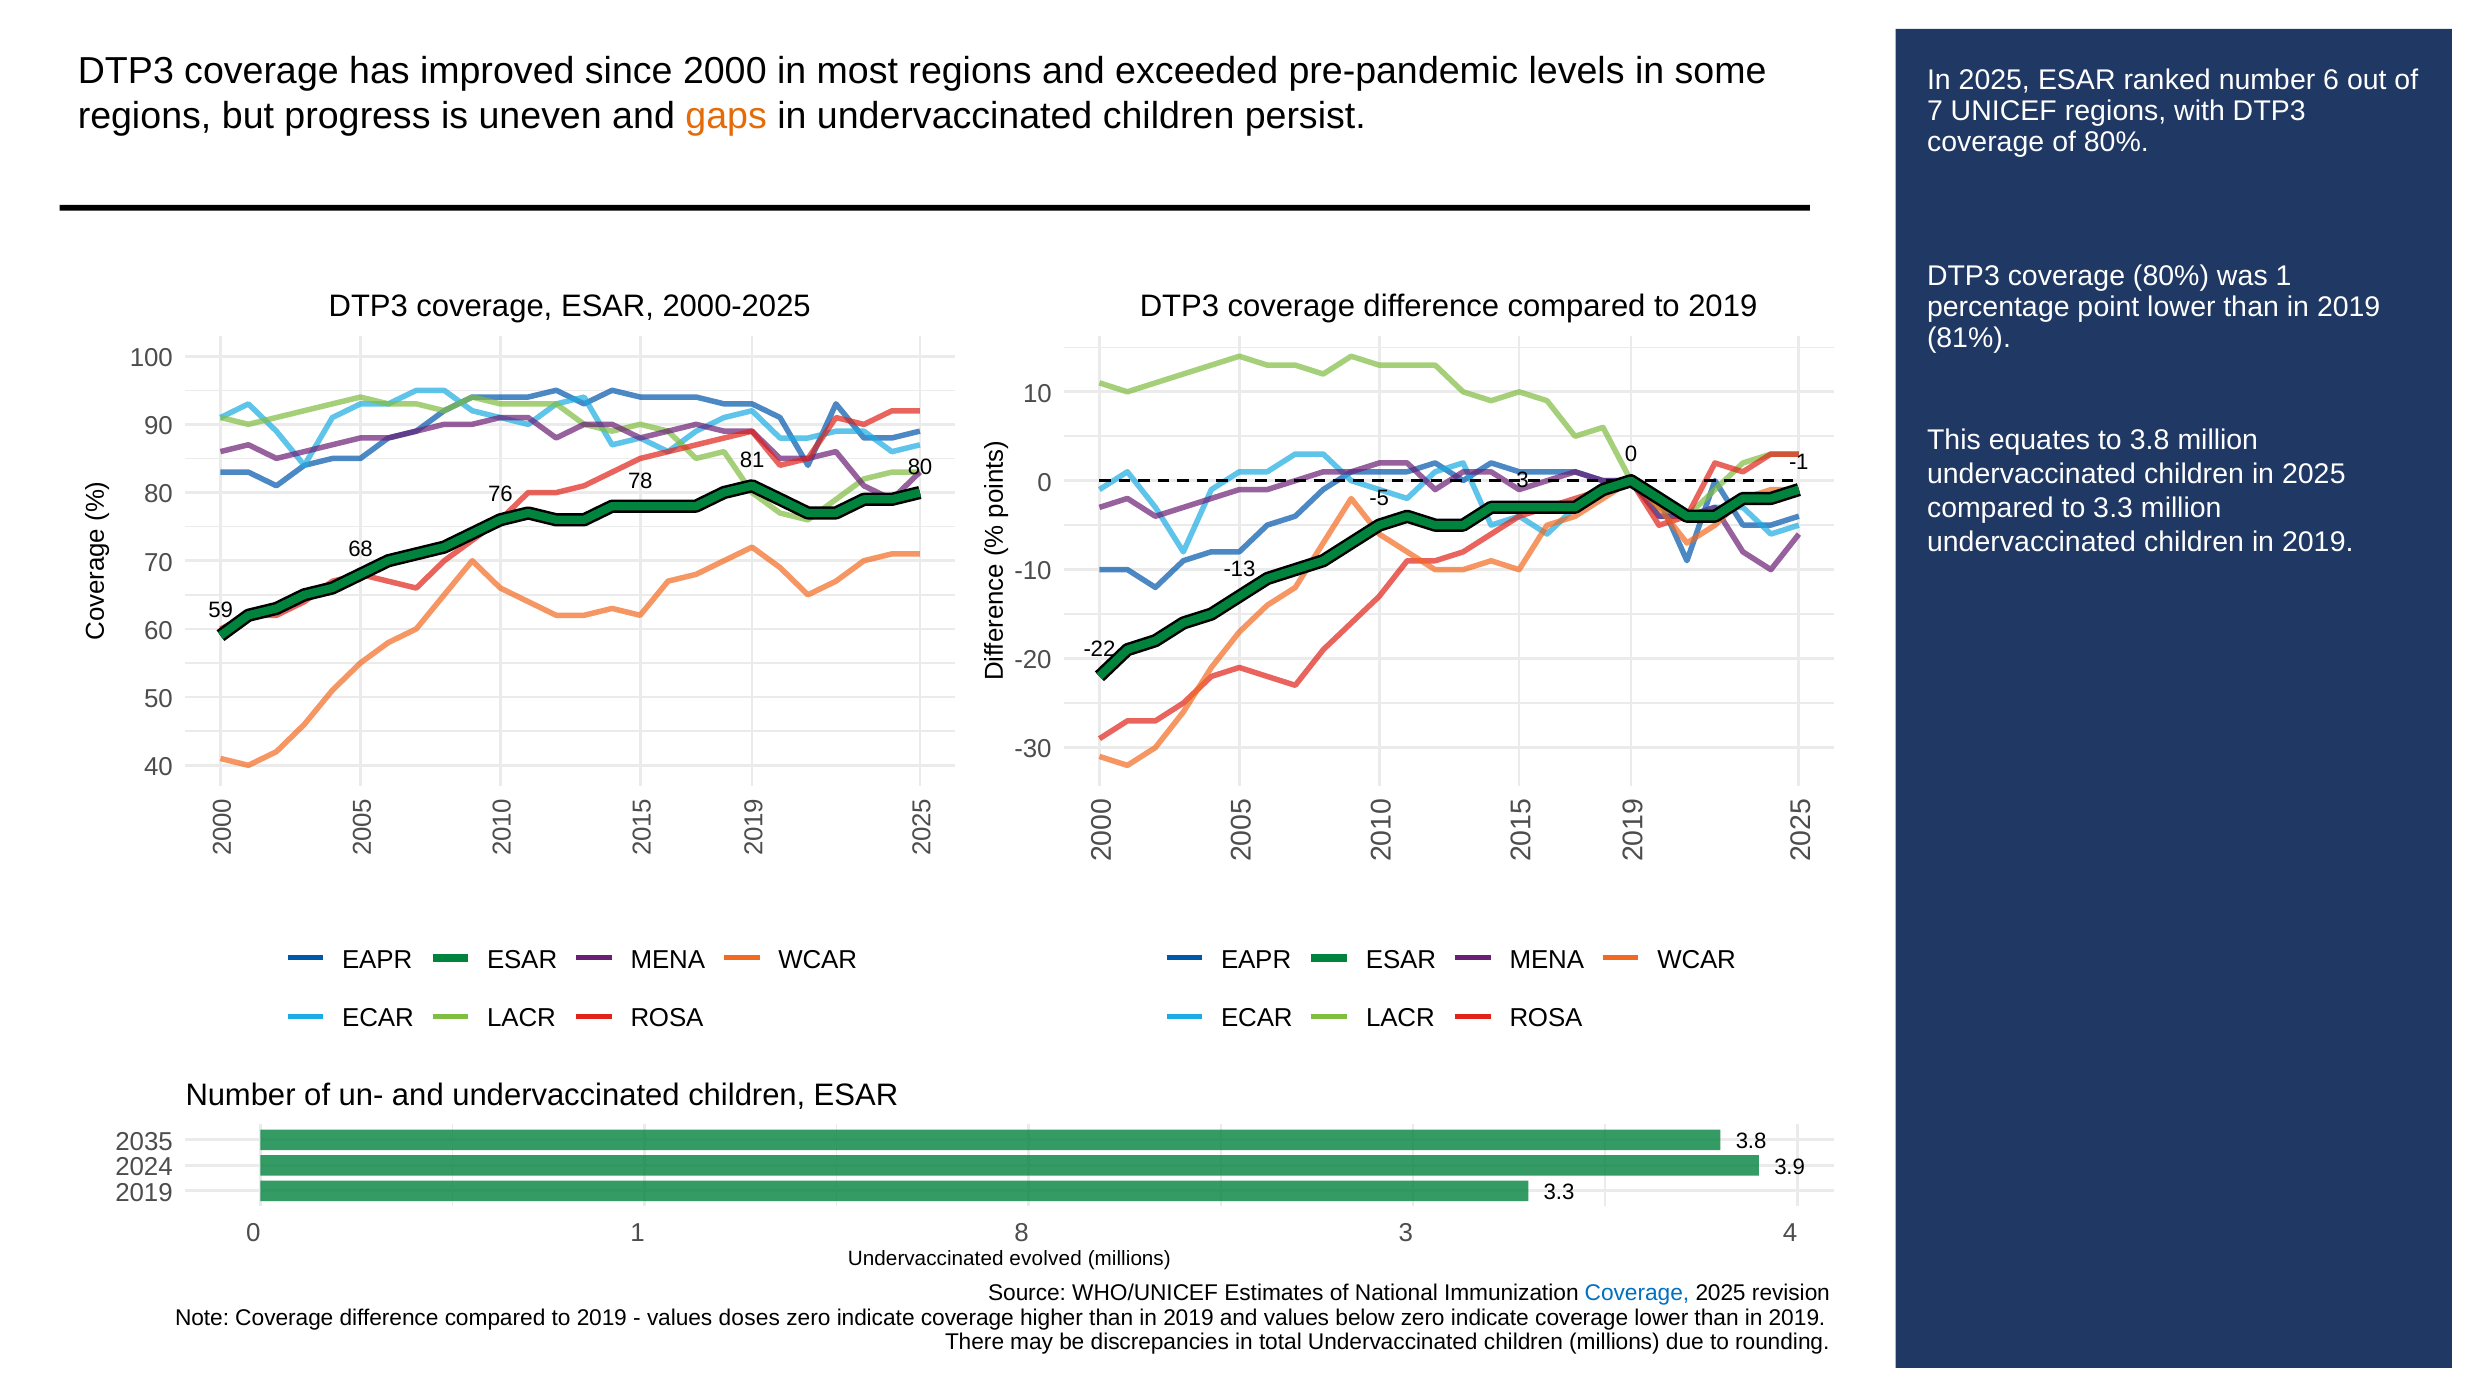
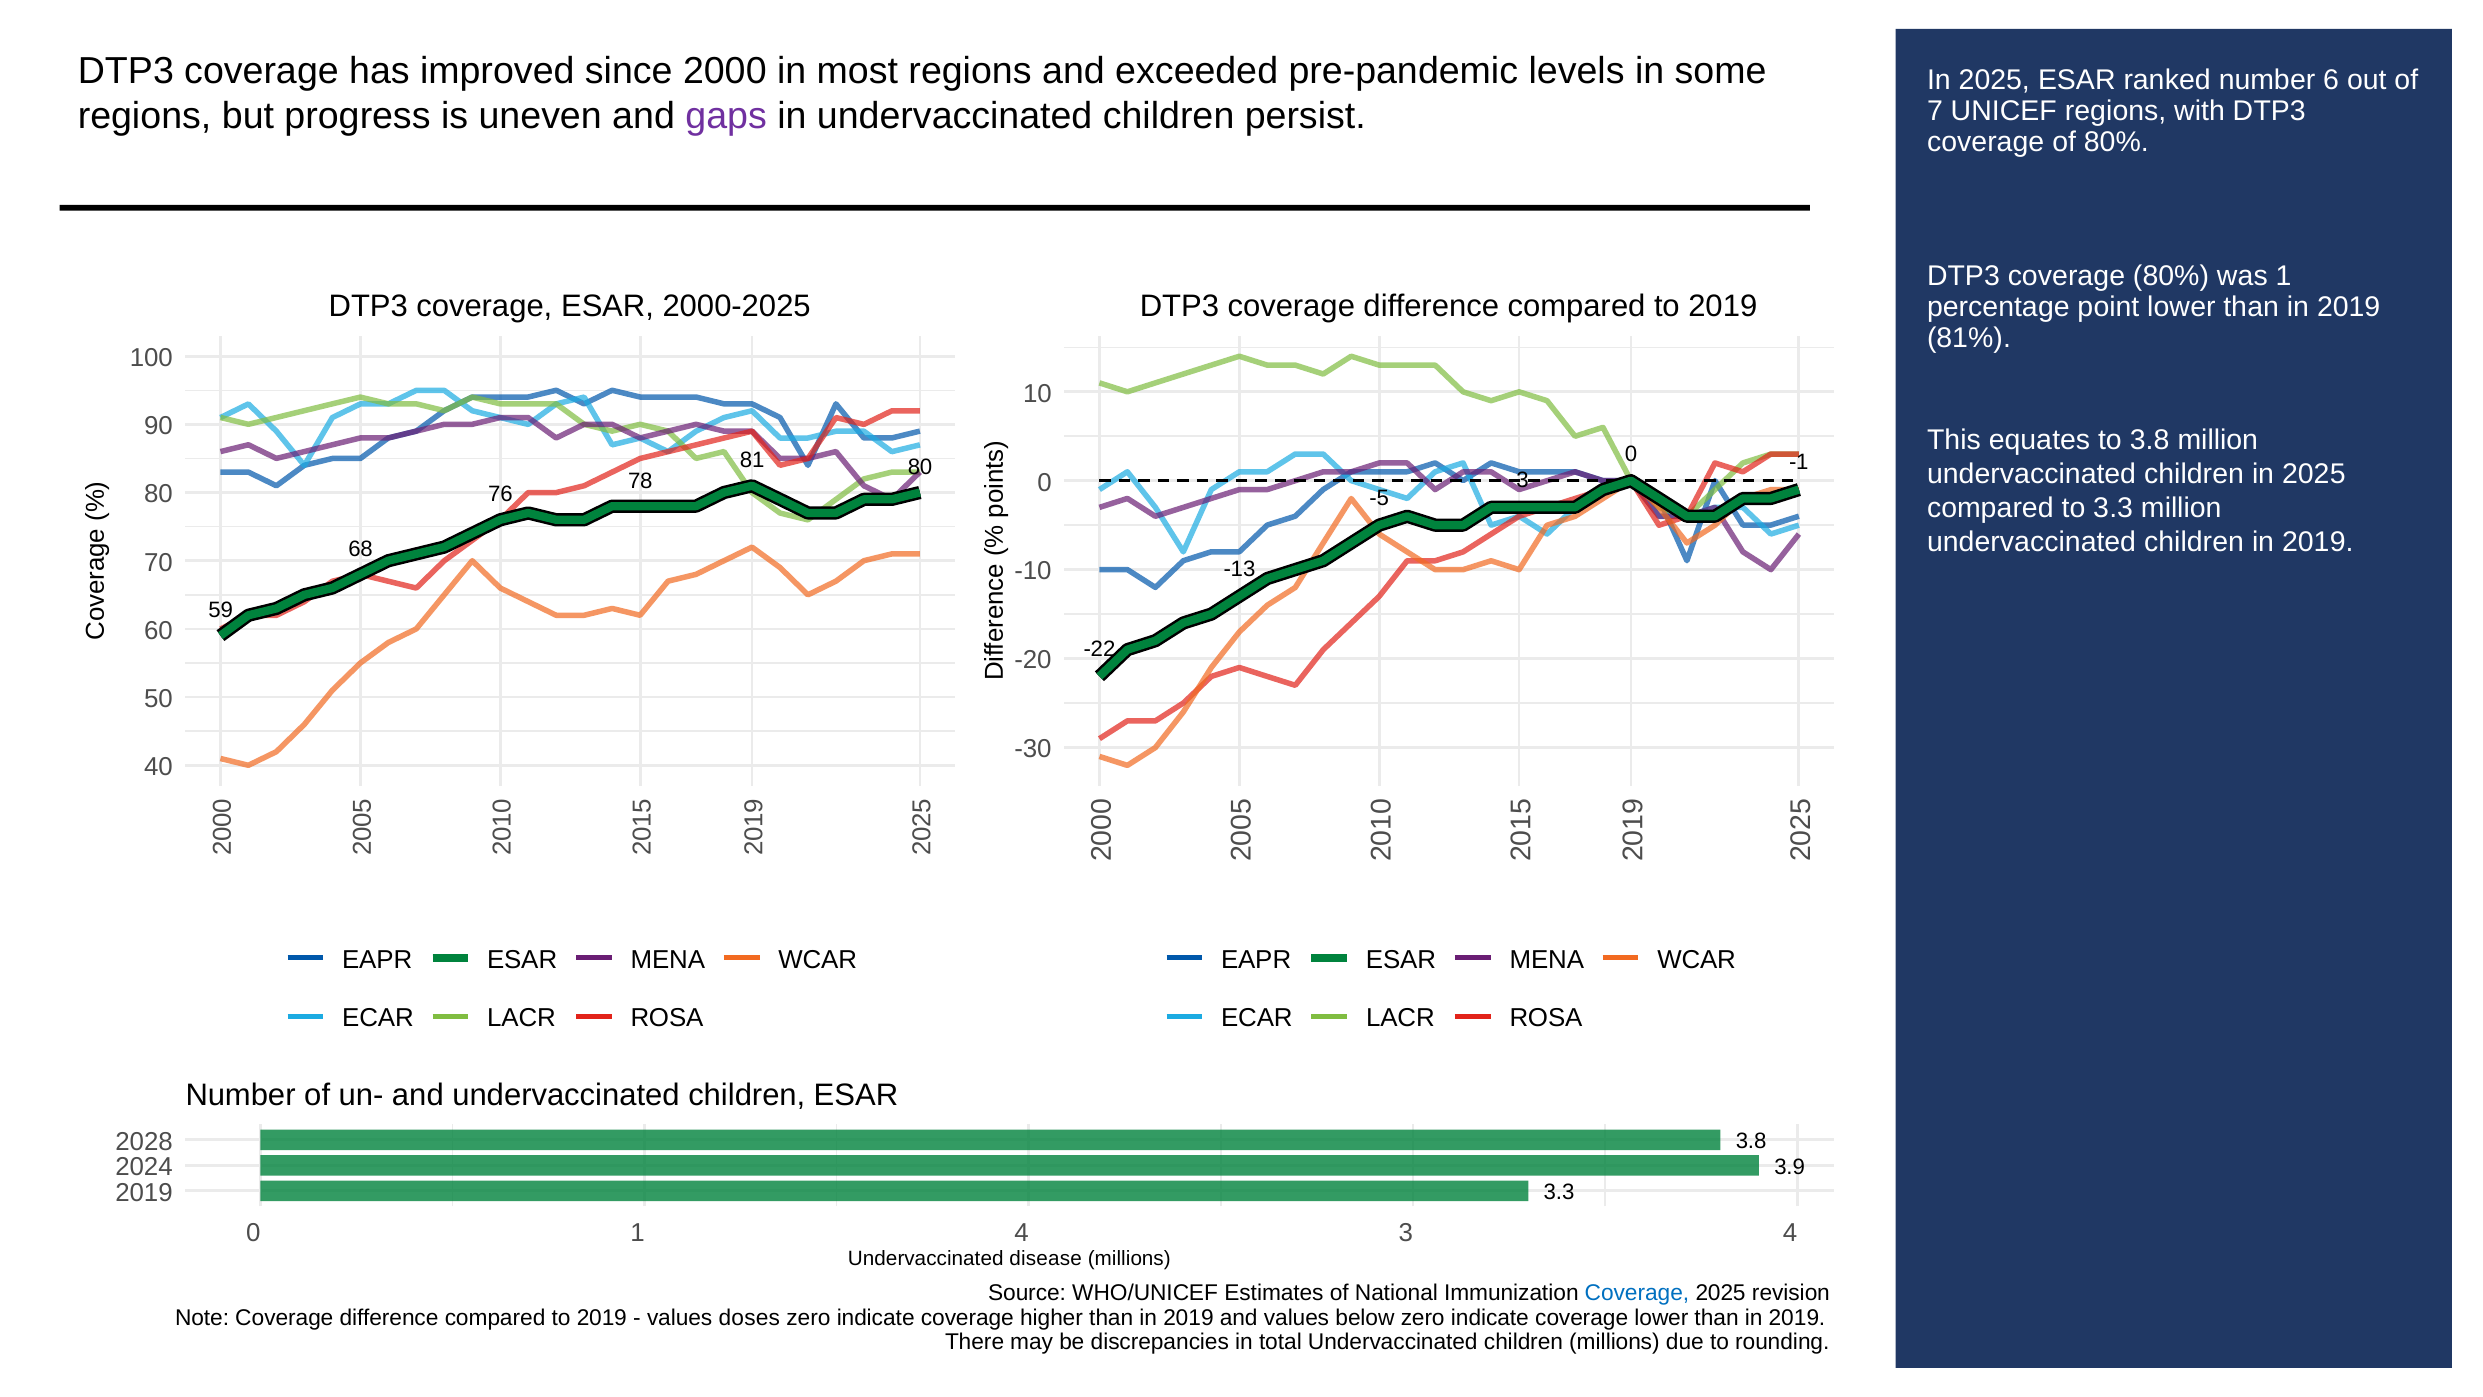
gaps colour: orange -> purple
2035: 2035 -> 2028
1 8: 8 -> 4
evolved: evolved -> disease
